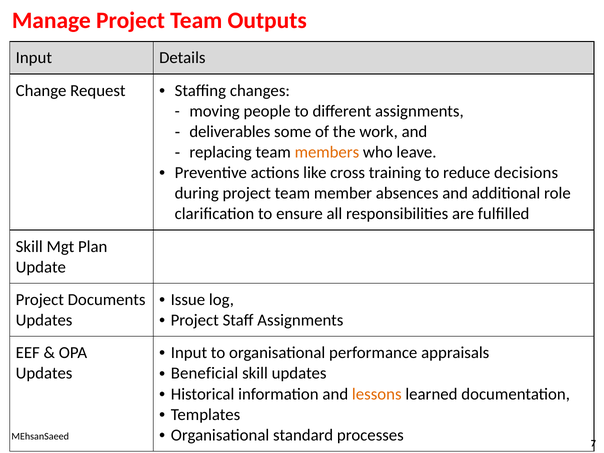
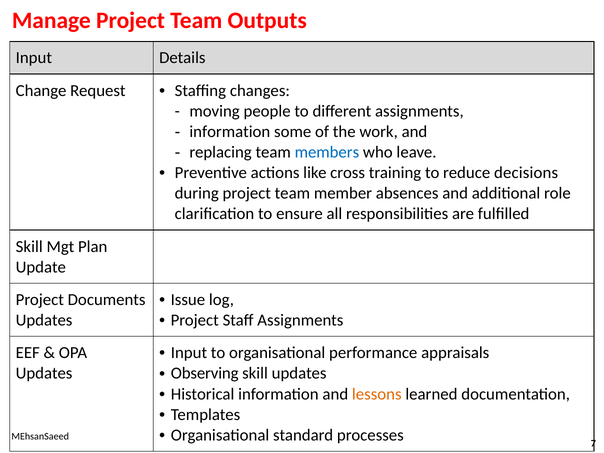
deliverables at (230, 132): deliverables -> information
members colour: orange -> blue
Beneficial: Beneficial -> Observing
